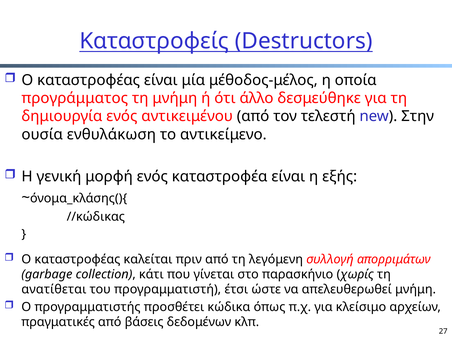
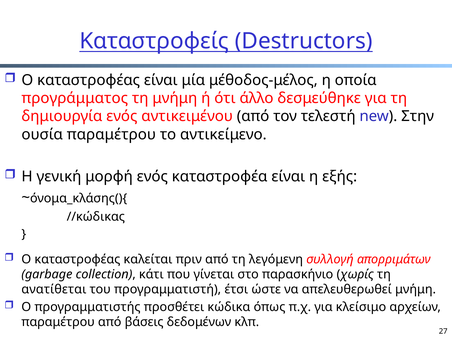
ουσία ενθυλάκωση: ενθυλάκωση -> παραμέτρου
πραγματικές at (58, 322): πραγματικές -> παραμέτρου
